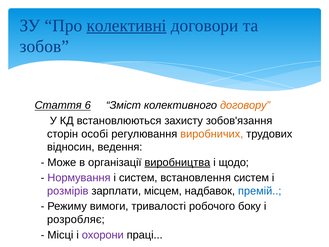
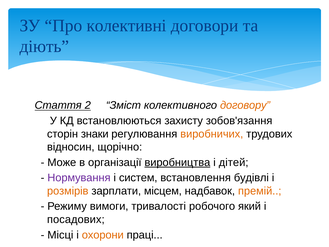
колективні underline: present -> none
зобов: зобов -> діють
6: 6 -> 2
особі: особі -> знаки
ведення: ведення -> щорічно
щодо: щодо -> дітей
встановлення систем: систем -> будівлі
розмірів colour: purple -> orange
премій colour: blue -> orange
боку: боку -> який
розробляє: розробляє -> посадових
охорони colour: purple -> orange
